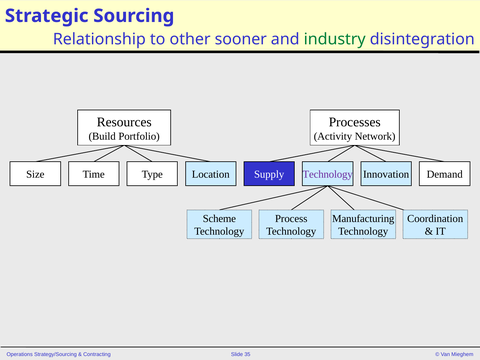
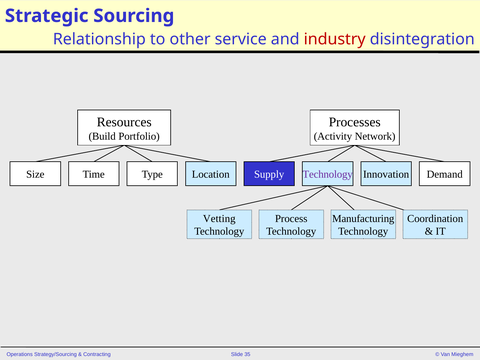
sooner: sooner -> service
industry colour: green -> red
Scheme: Scheme -> Vetting
